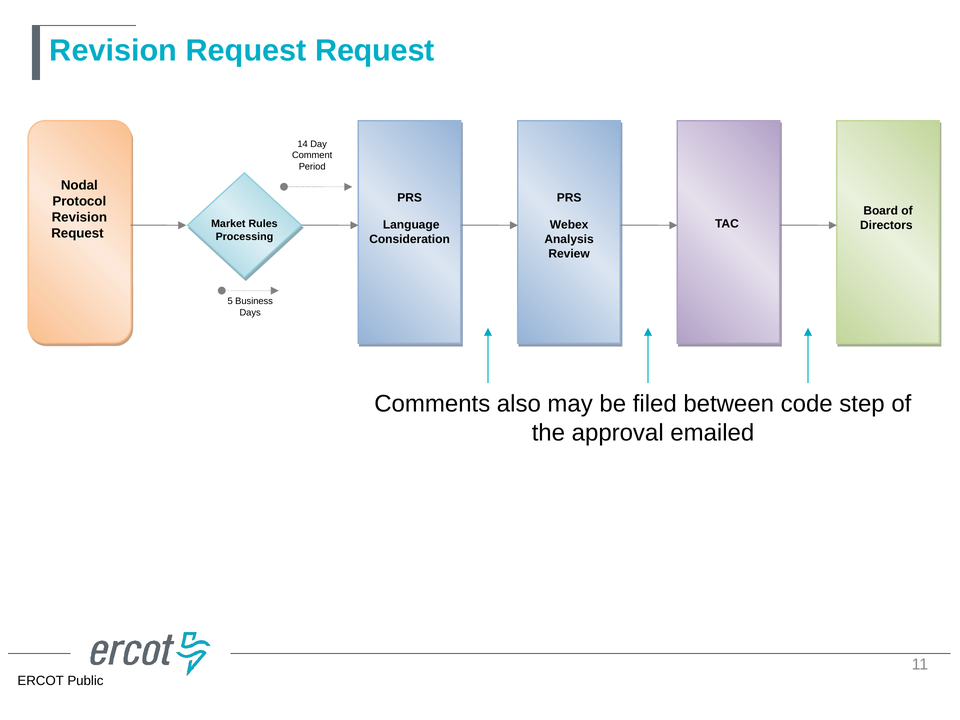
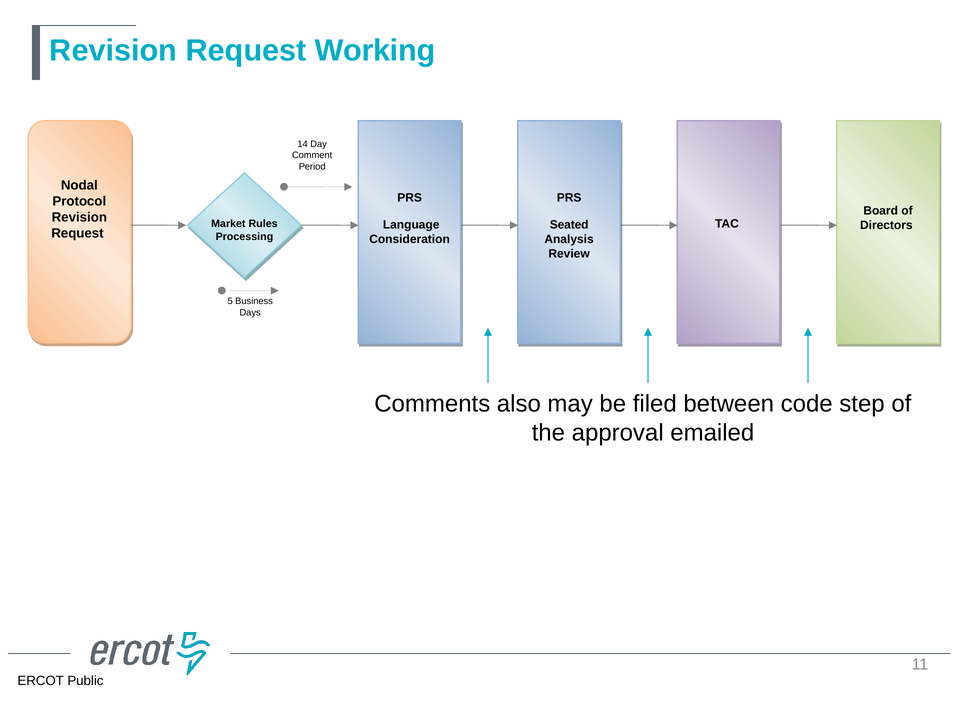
Request Request: Request -> Working
Webex: Webex -> Seated
